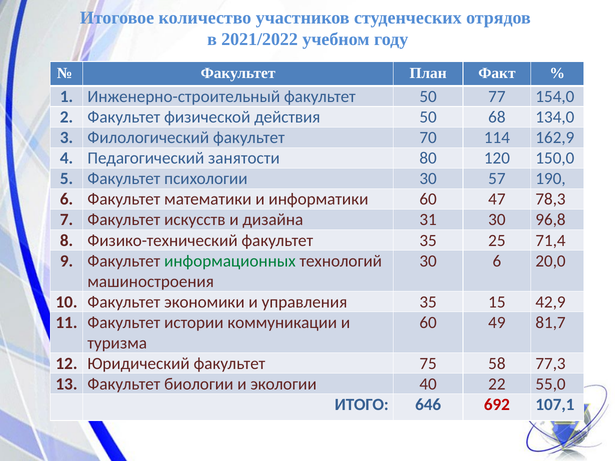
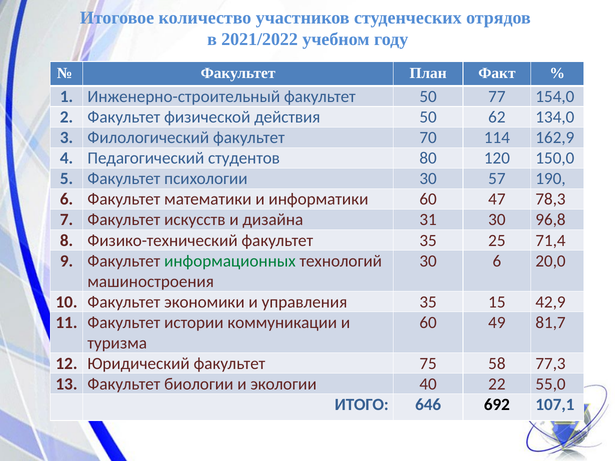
68: 68 -> 62
занятости: занятости -> студентов
692 colour: red -> black
